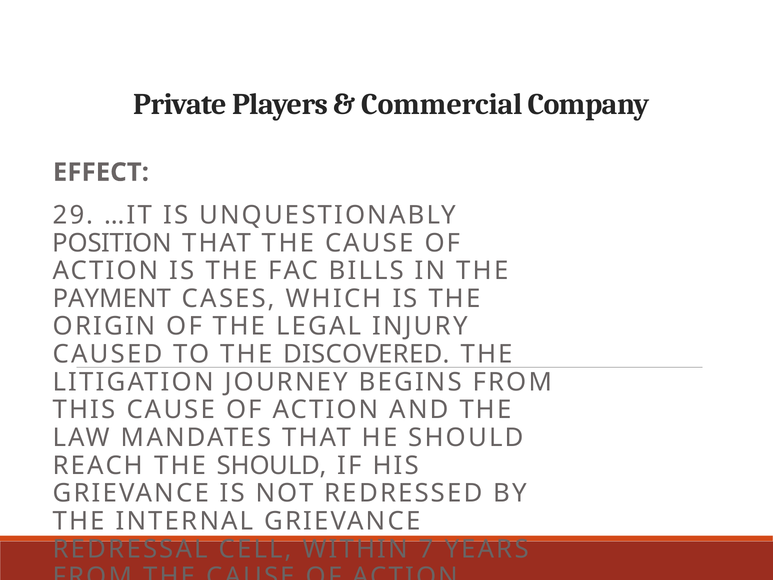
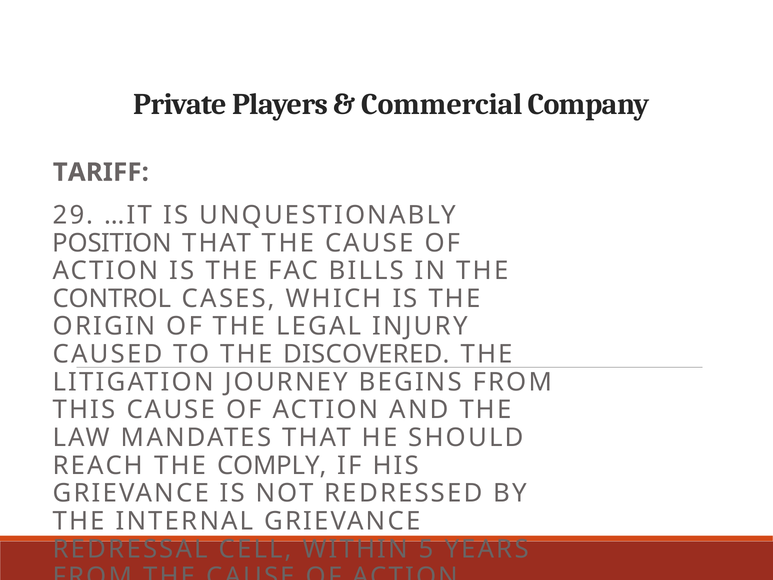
EFFECT: EFFECT -> TARIFF
PAYMENT: PAYMENT -> CONTROL
THE SHOULD: SHOULD -> COMPLY
7: 7 -> 5
